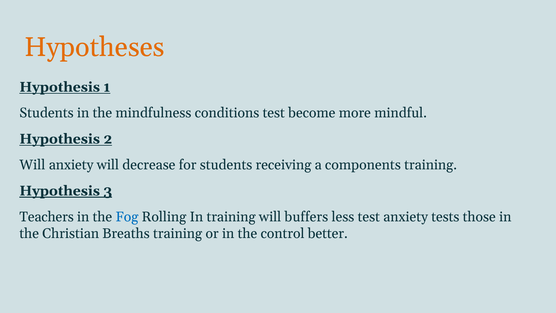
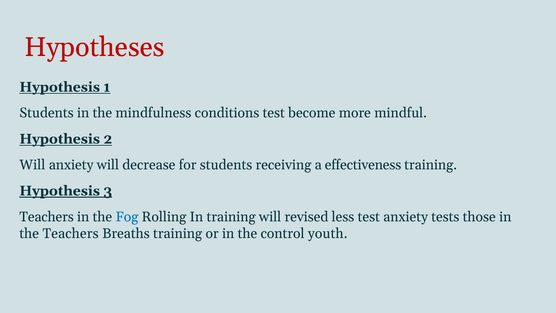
Hypotheses colour: orange -> red
components: components -> effectiveness
buffers: buffers -> revised
the Christian: Christian -> Teachers
better: better -> youth
